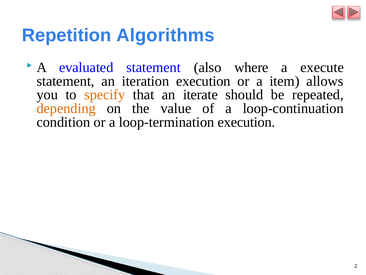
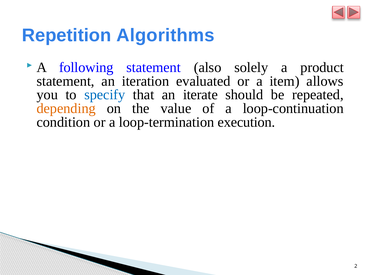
evaluated: evaluated -> following
where: where -> solely
execute: execute -> product
iteration execution: execution -> evaluated
specify colour: orange -> blue
